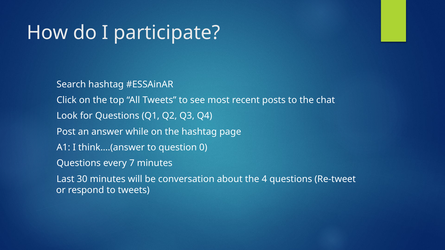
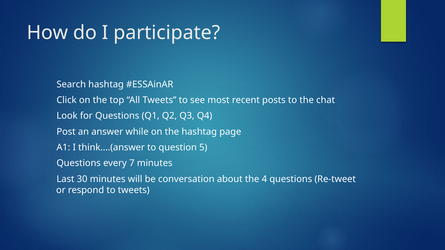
0: 0 -> 5
